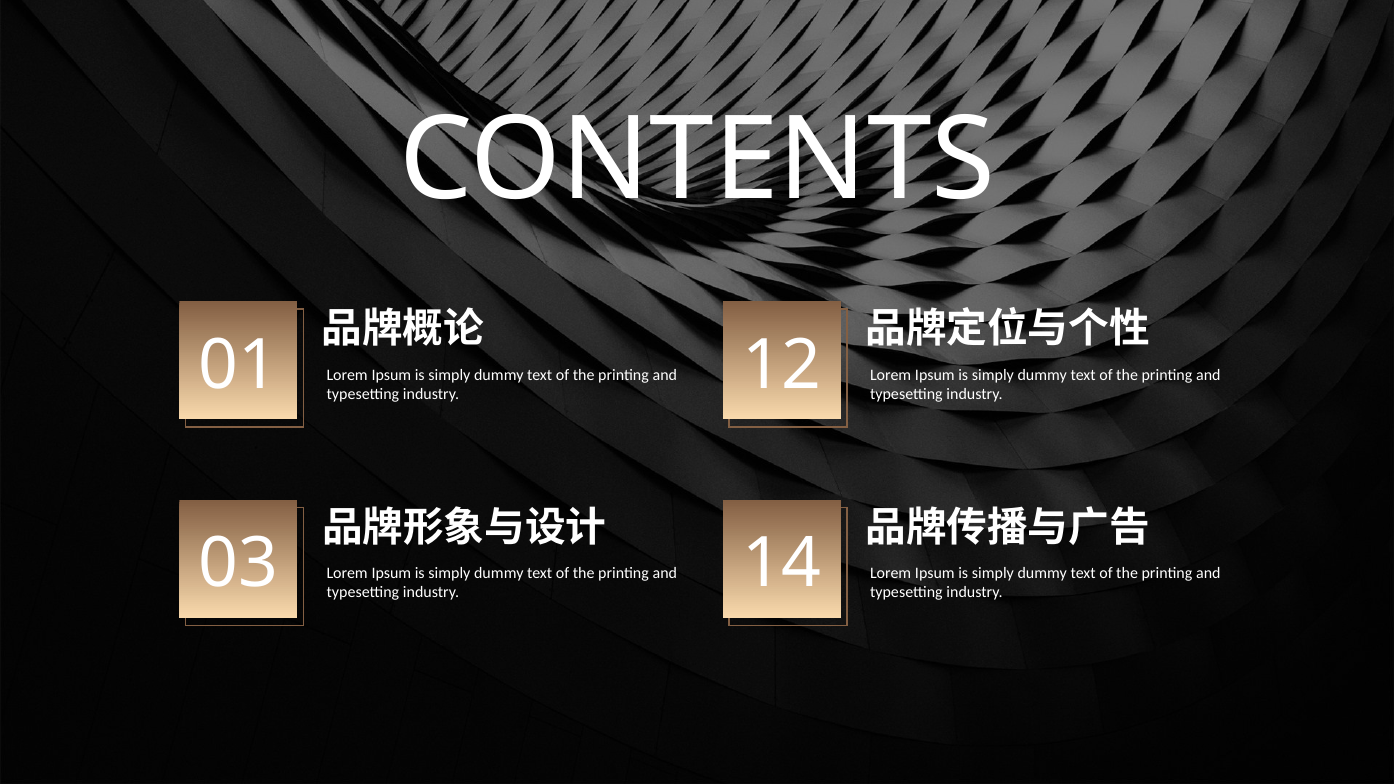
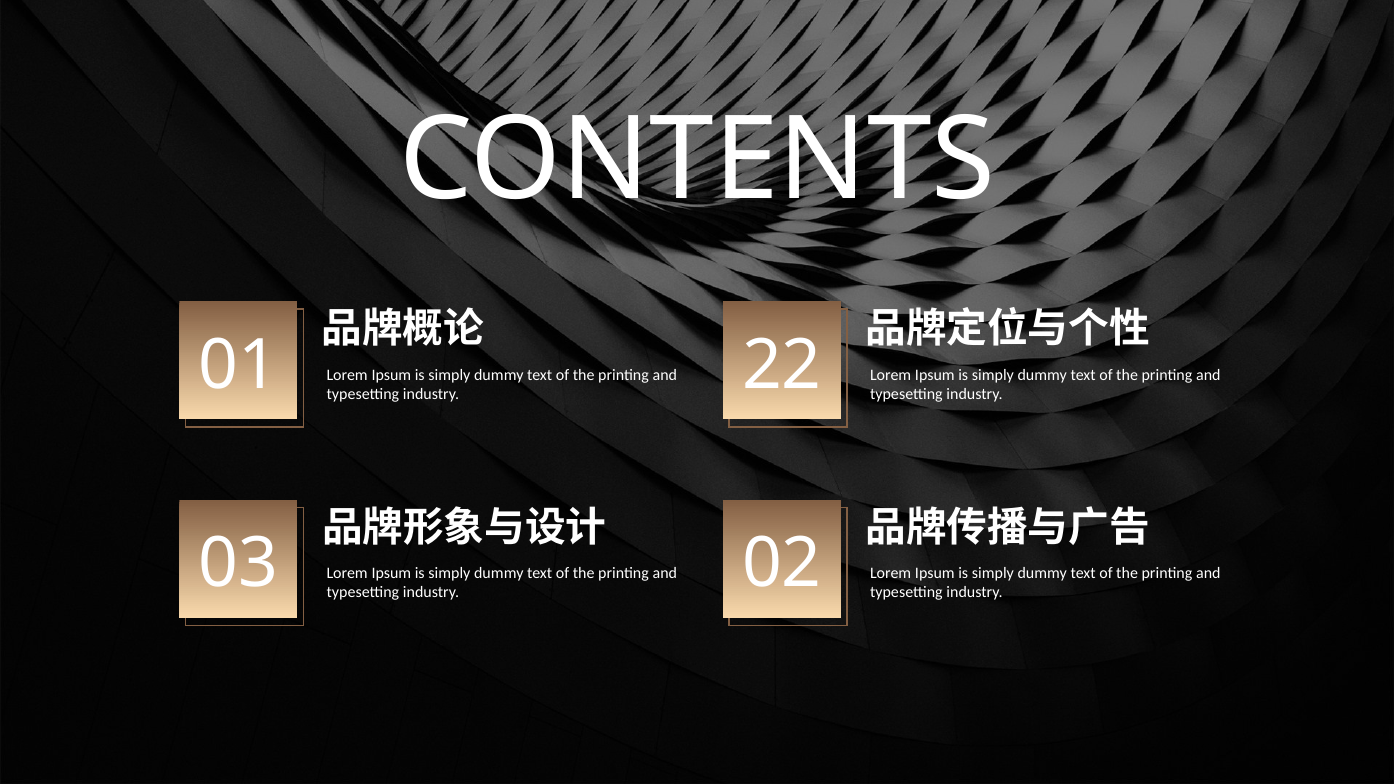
12: 12 -> 22
14: 14 -> 02
